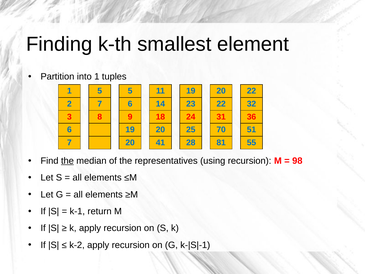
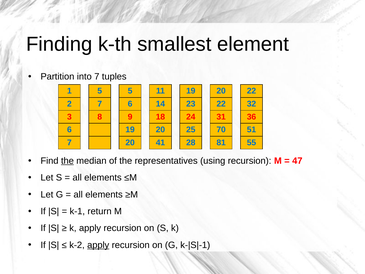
into 1: 1 -> 7
98: 98 -> 47
apply at (98, 245) underline: none -> present
